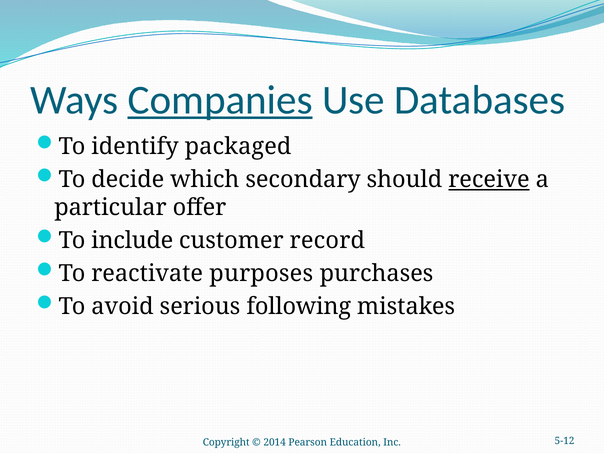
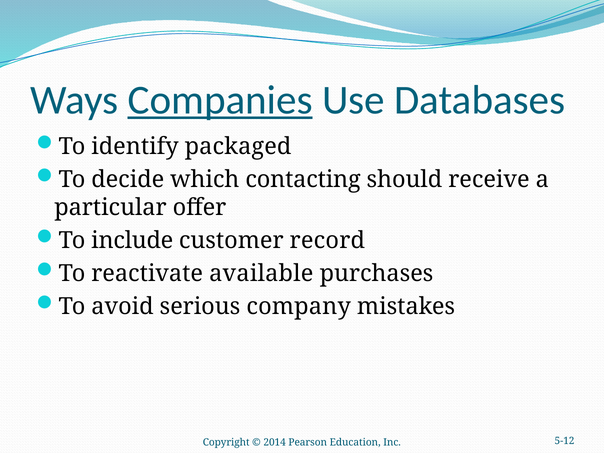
secondary: secondary -> contacting
receive underline: present -> none
purposes: purposes -> available
following: following -> company
